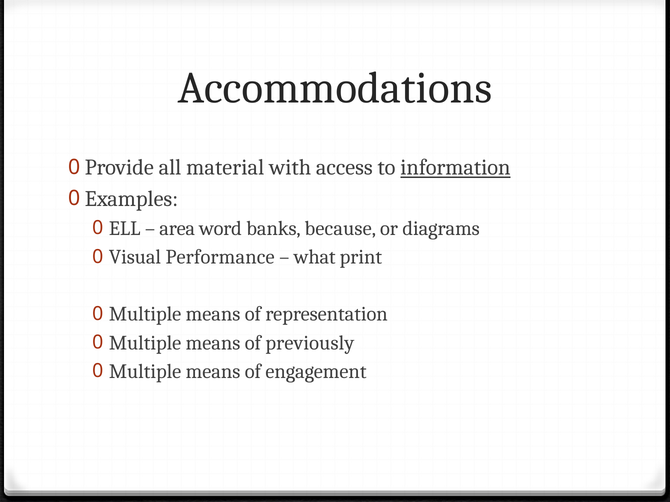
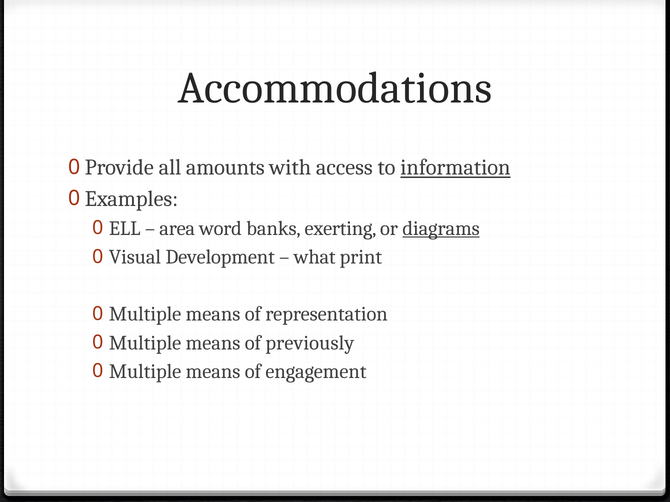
material: material -> amounts
because: because -> exerting
diagrams underline: none -> present
Performance: Performance -> Development
